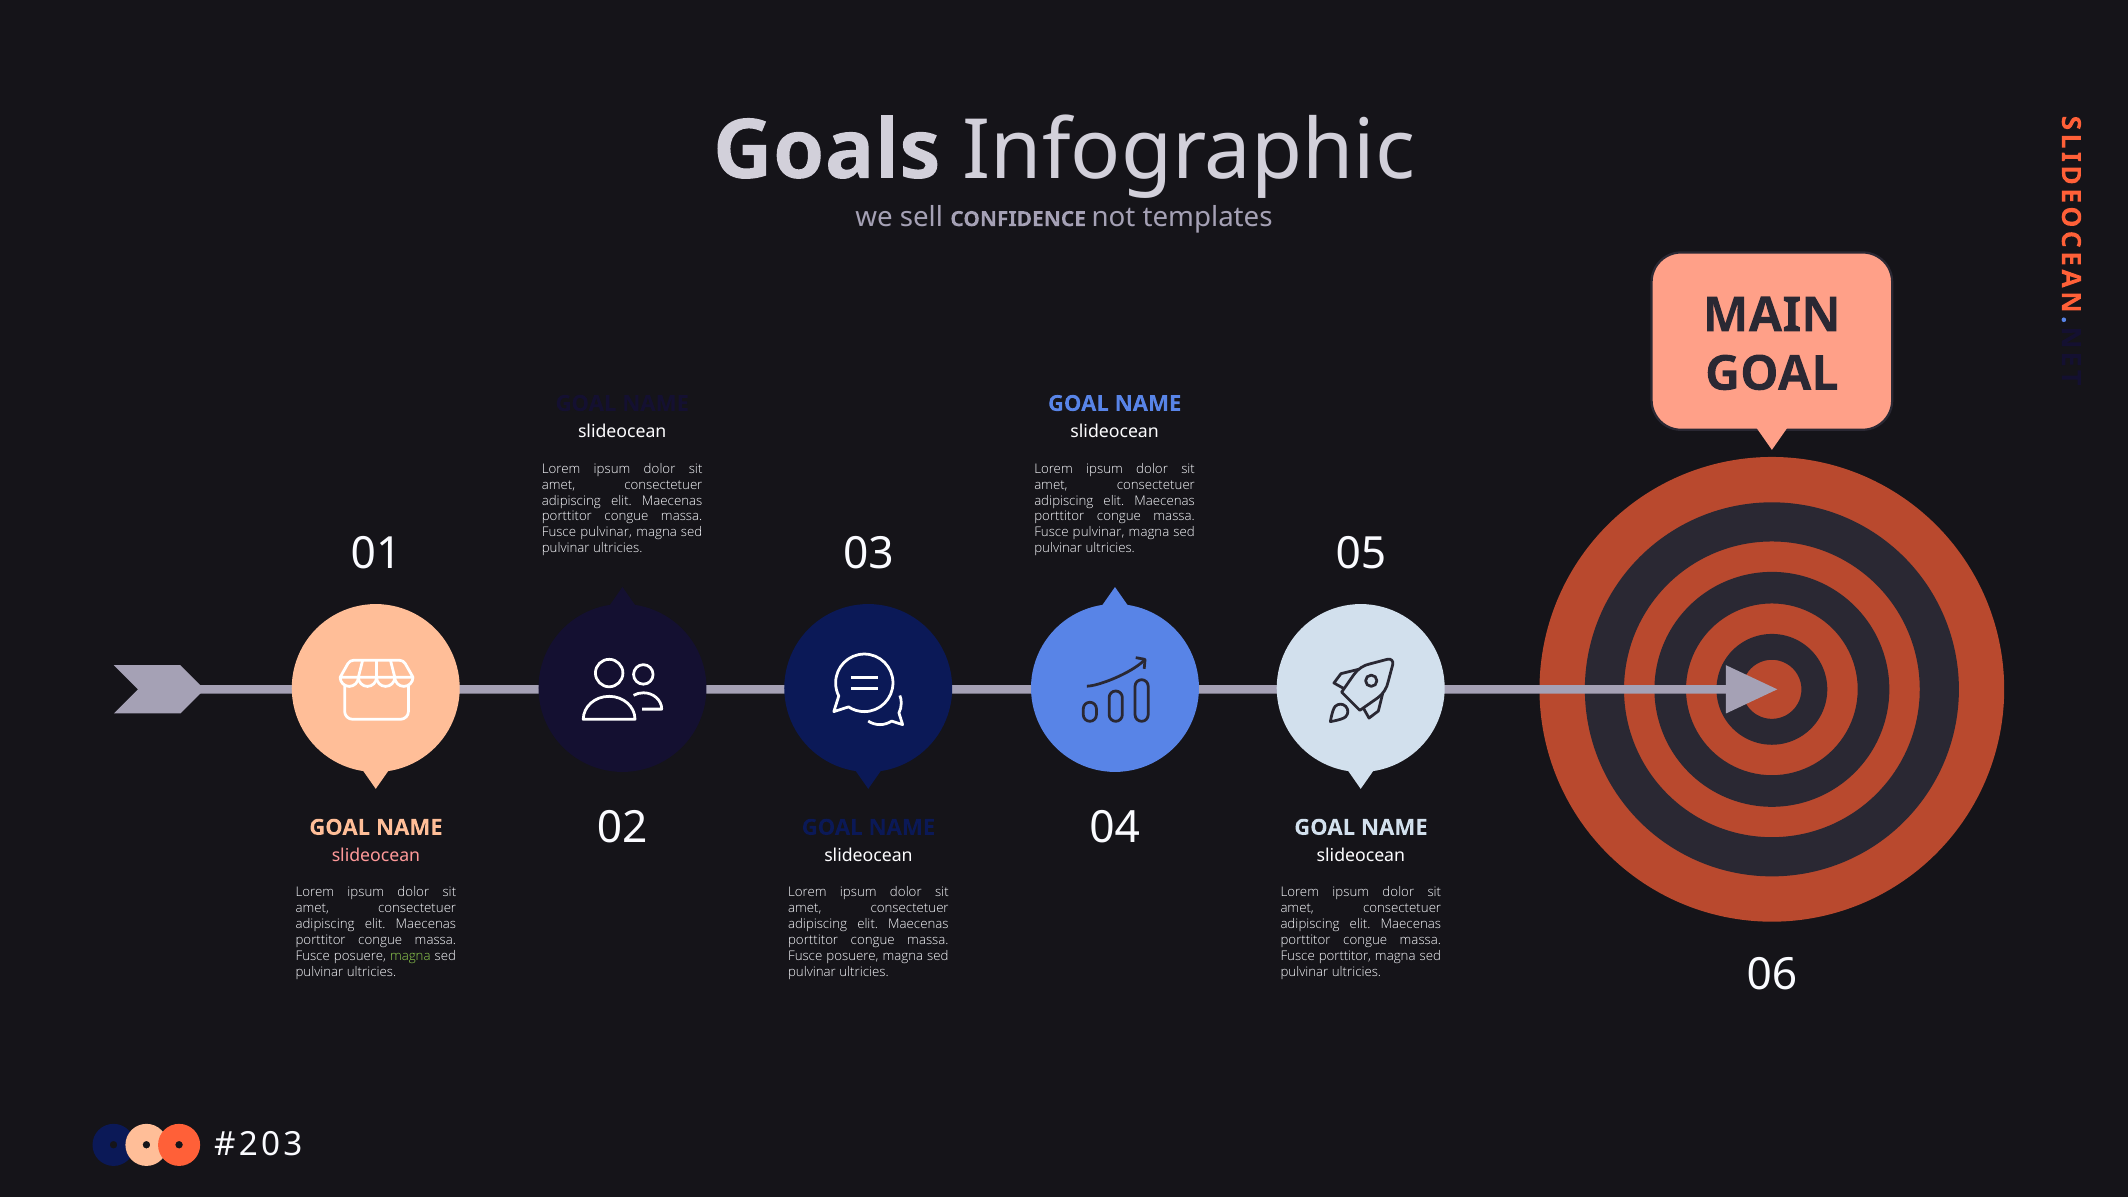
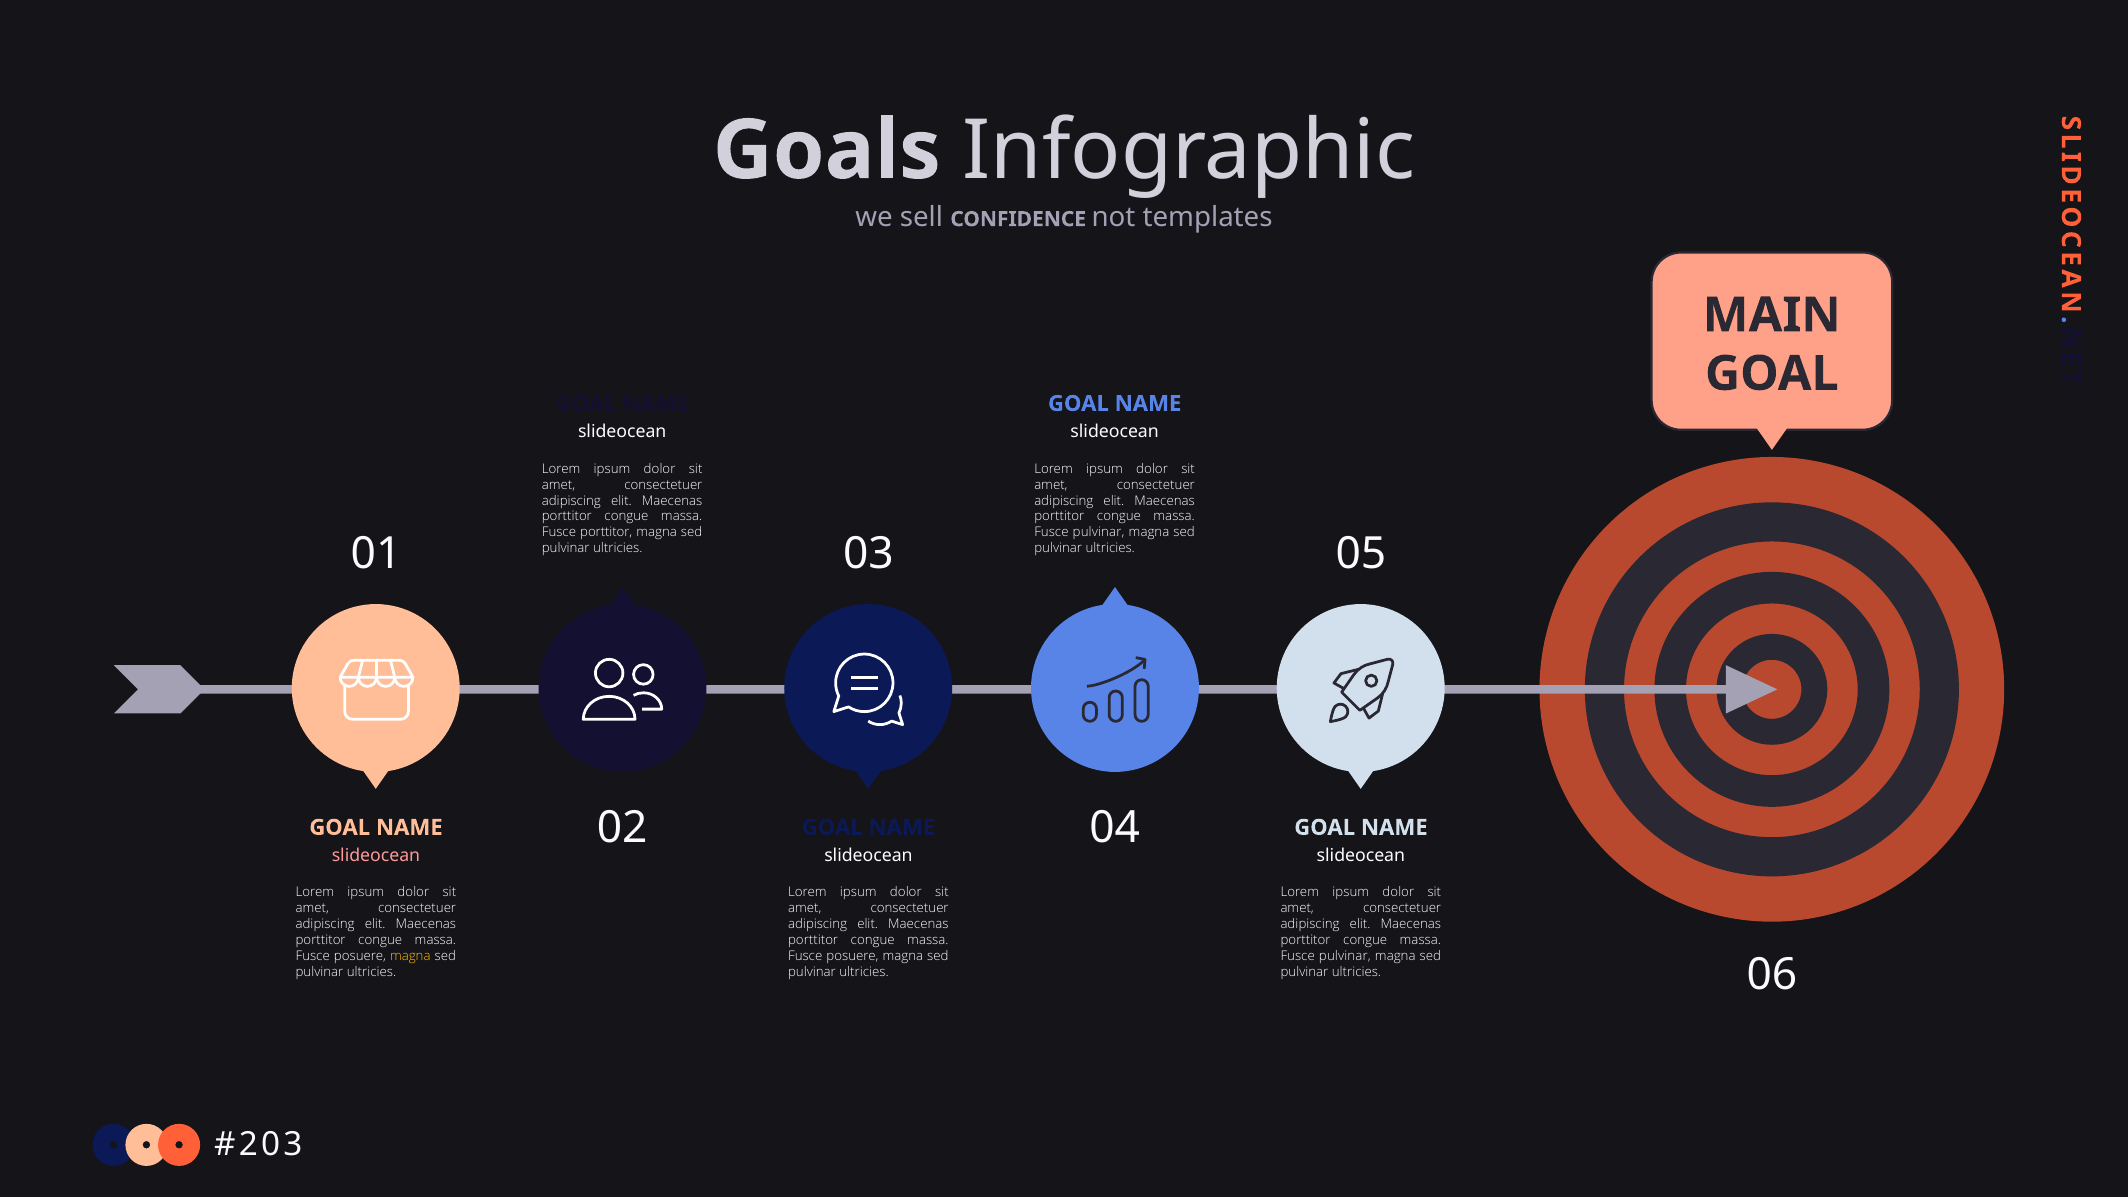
pulvinar at (606, 533): pulvinar -> porttitor
magna at (410, 956) colour: light green -> yellow
porttitor at (1345, 956): porttitor -> pulvinar
